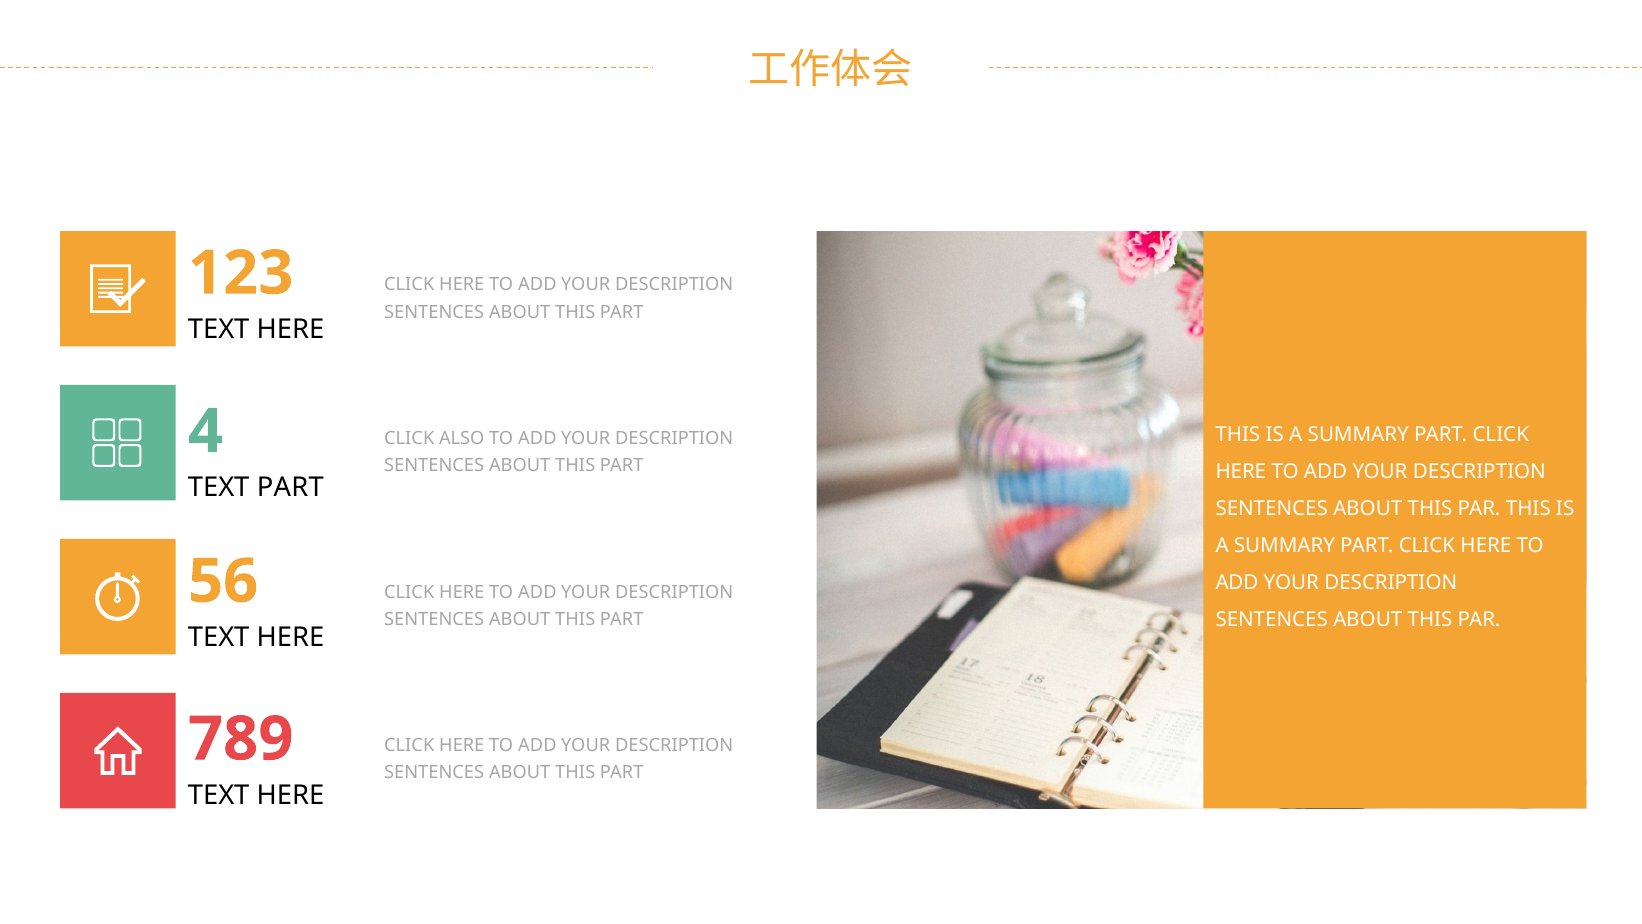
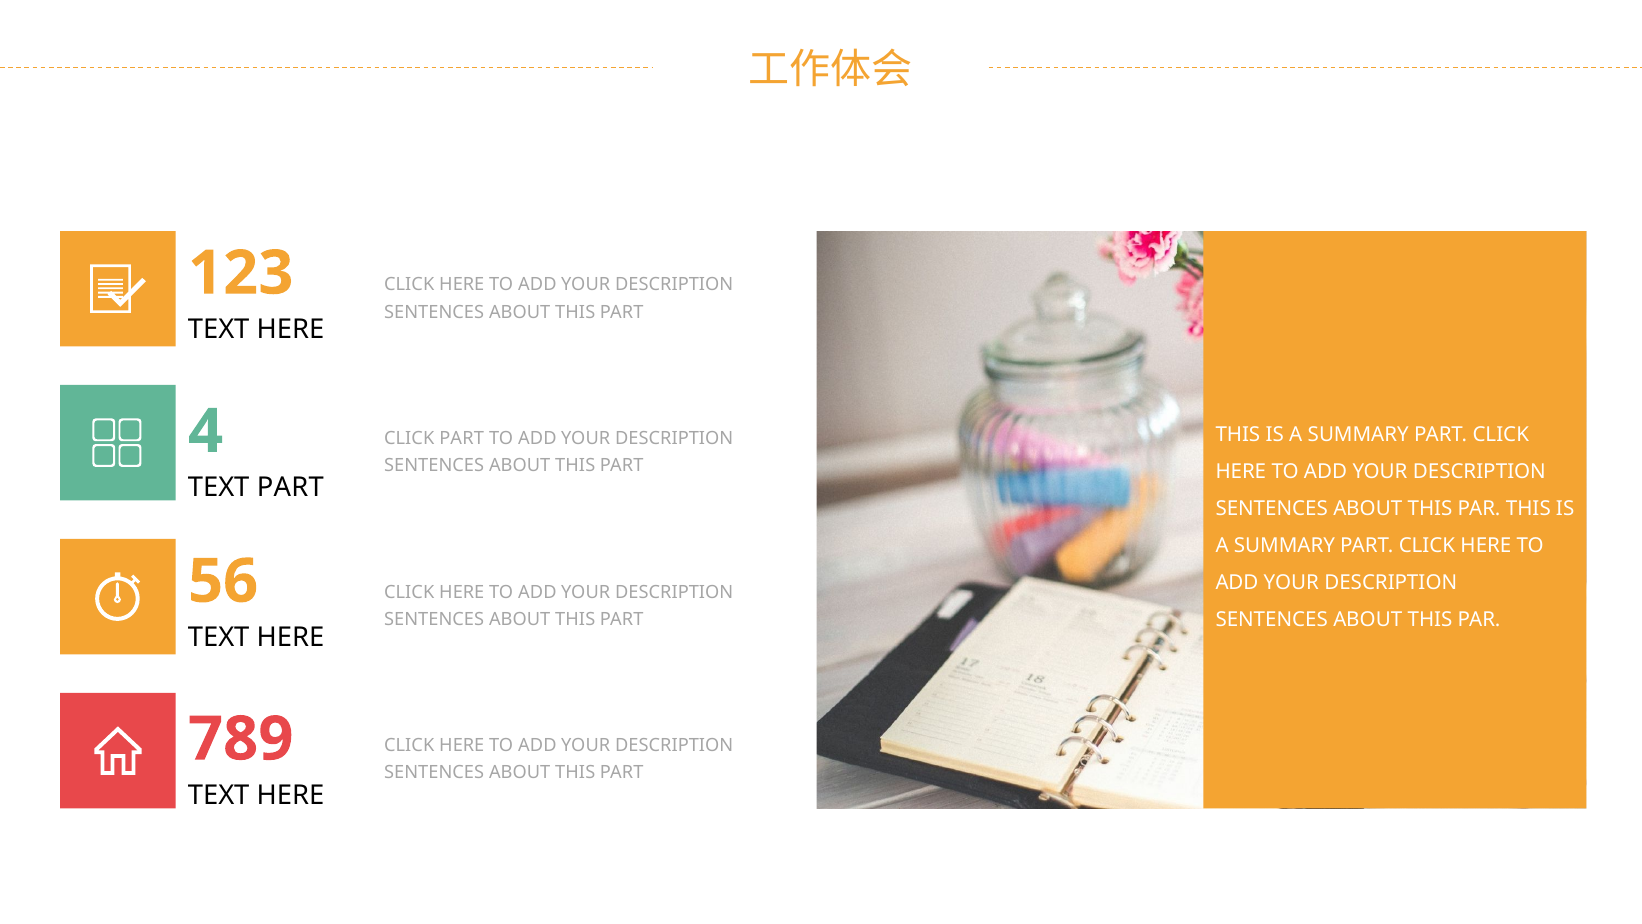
CLICK ALSO: ALSO -> PART
